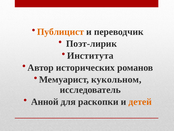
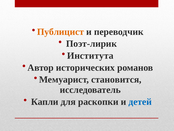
кукольном: кукольном -> становится
Анной: Анной -> Капли
детей colour: orange -> blue
